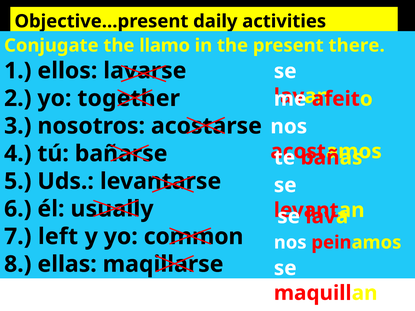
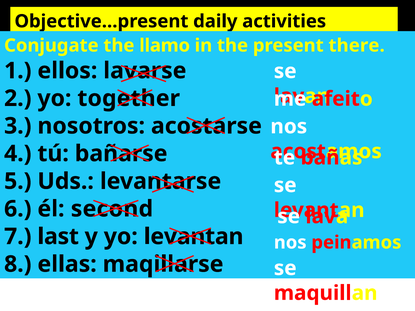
usually: usually -> second
left: left -> last
yo common: common -> levantan
